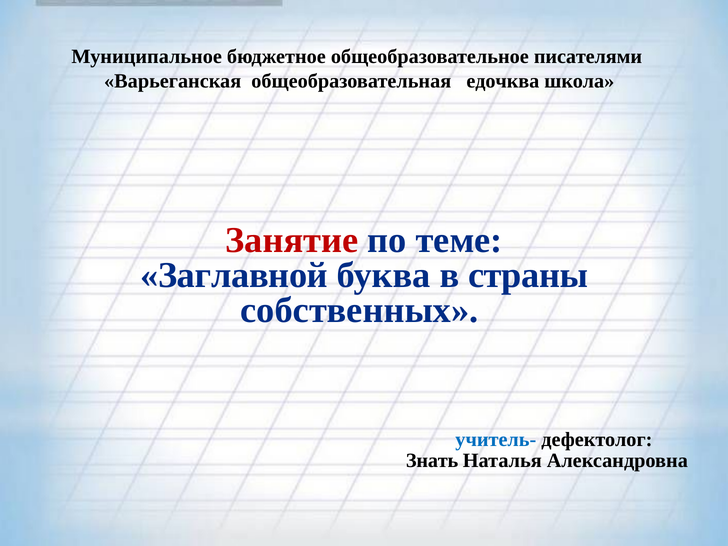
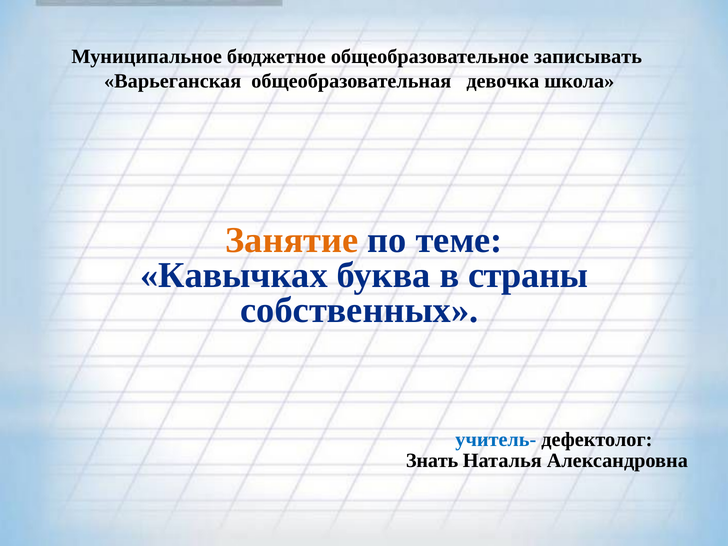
писателями: писателями -> записывать
едочква: едочква -> девочка
Занятие colour: red -> orange
Заглавной: Заглавной -> Кавычках
